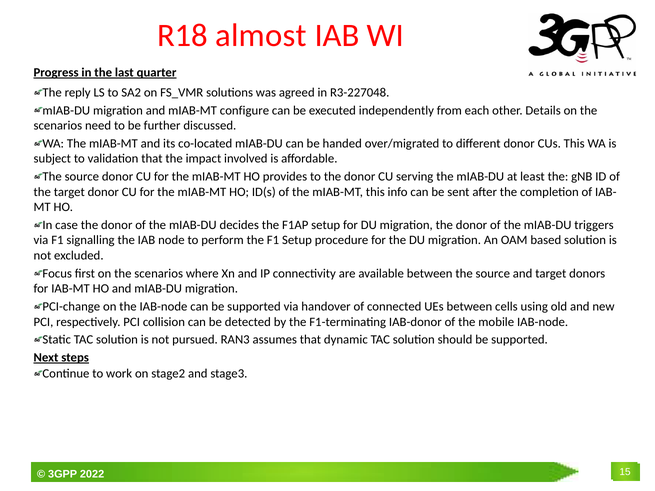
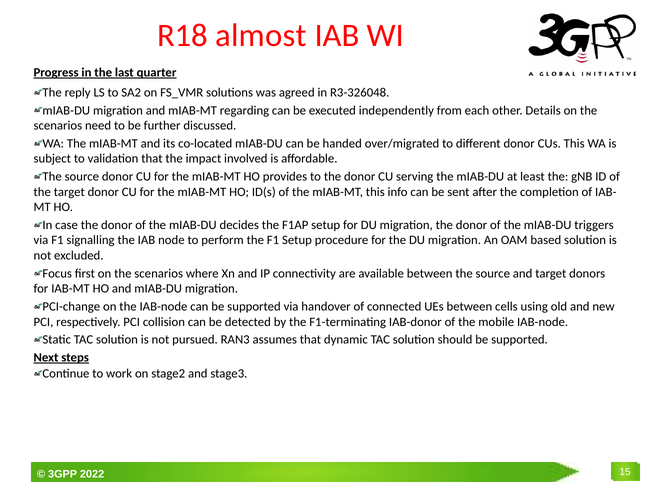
R3-227048: R3-227048 -> R3-326048
configure: configure -> regarding
